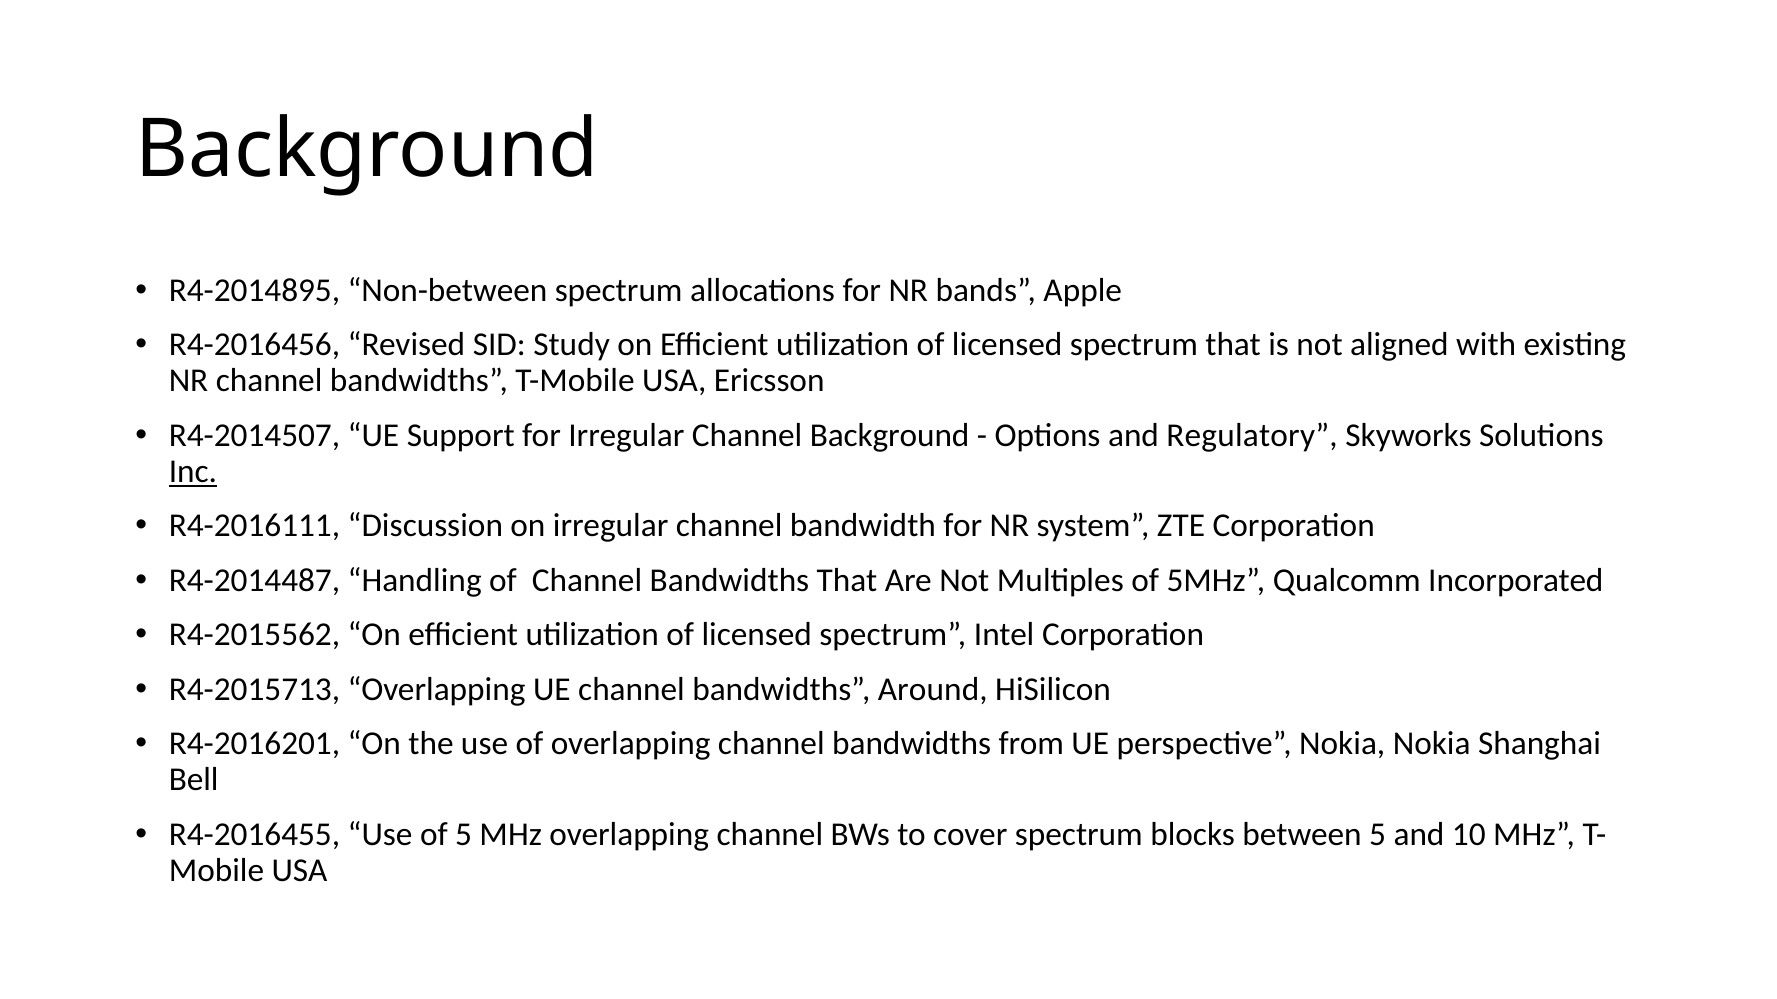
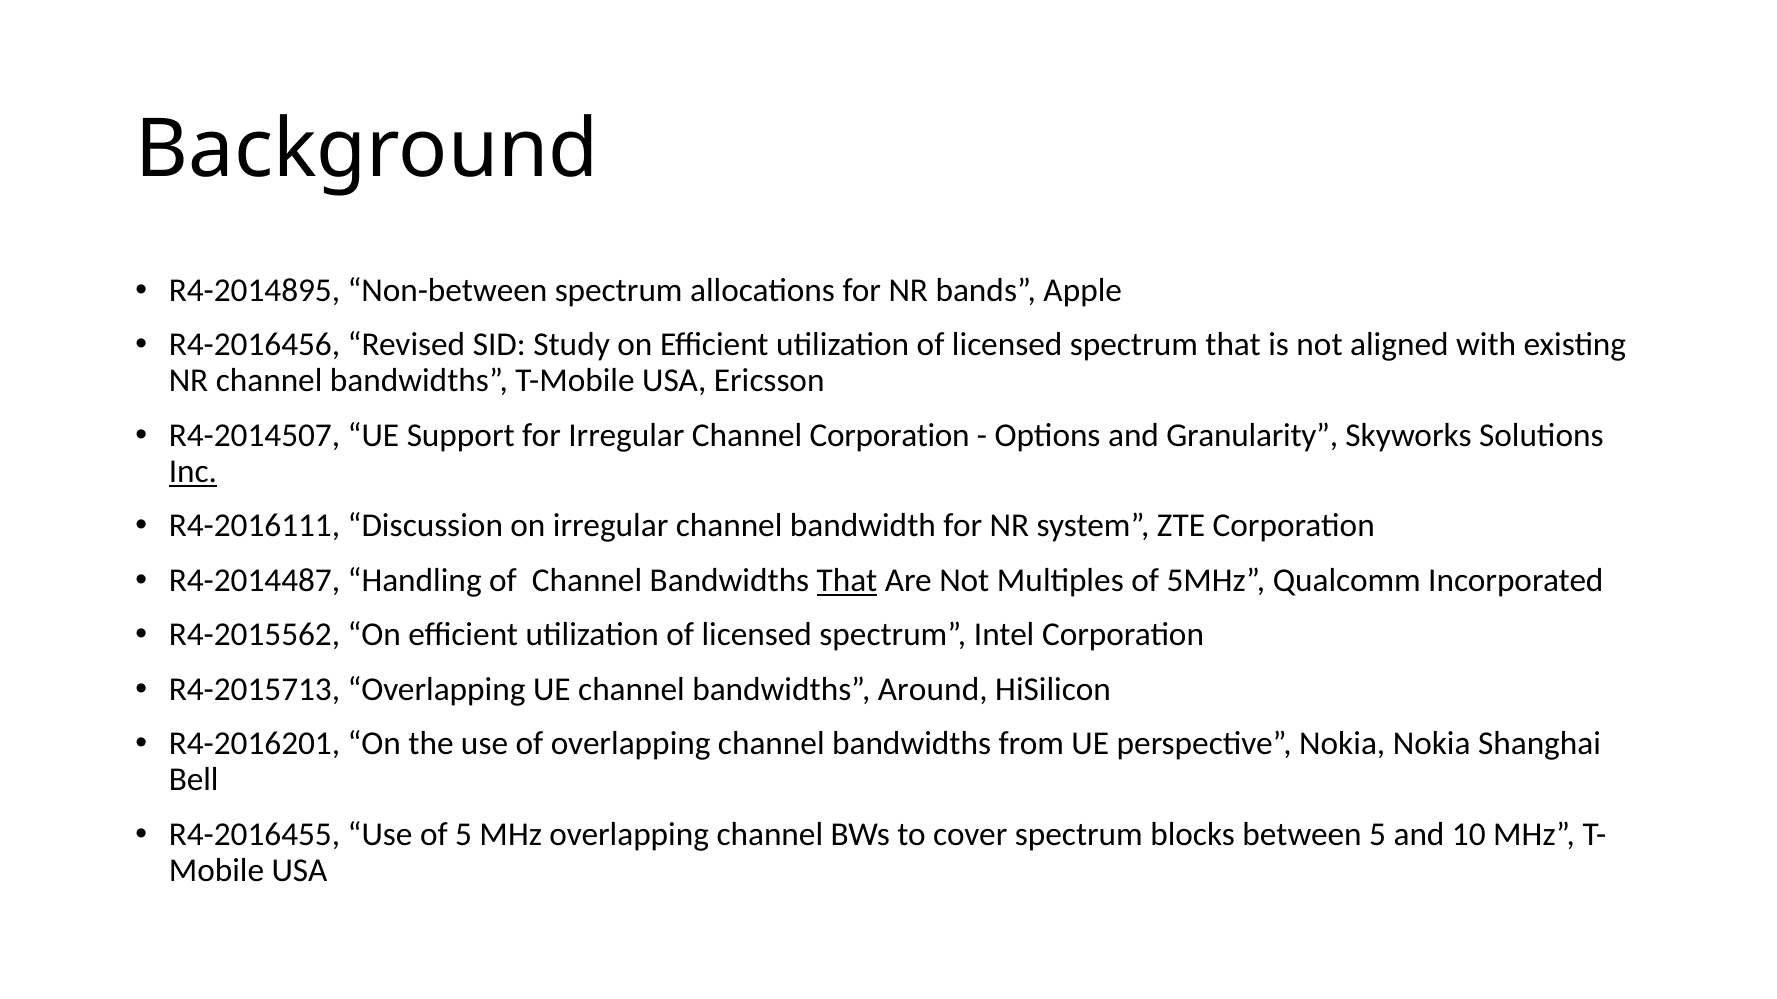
Channel Background: Background -> Corporation
Regulatory: Regulatory -> Granularity
That at (847, 581) underline: none -> present
